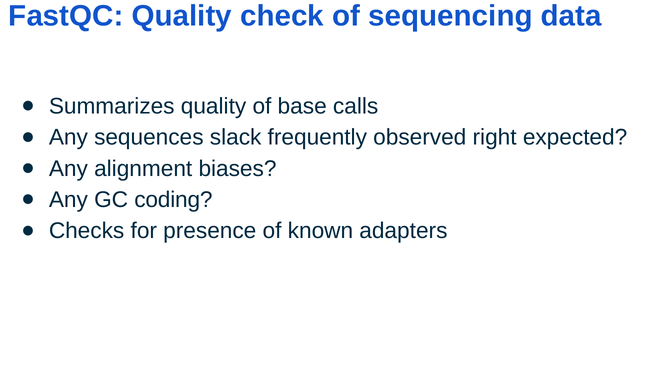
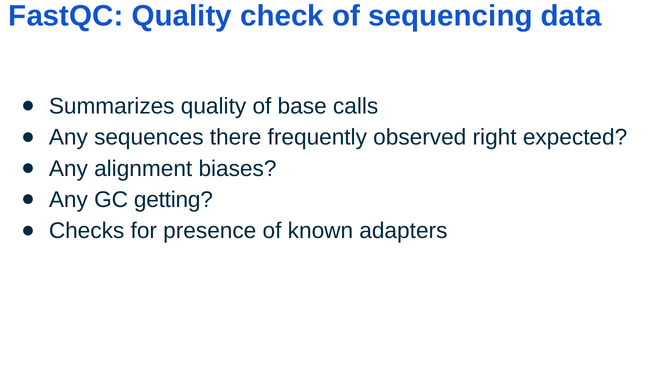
slack: slack -> there
coding: coding -> getting
